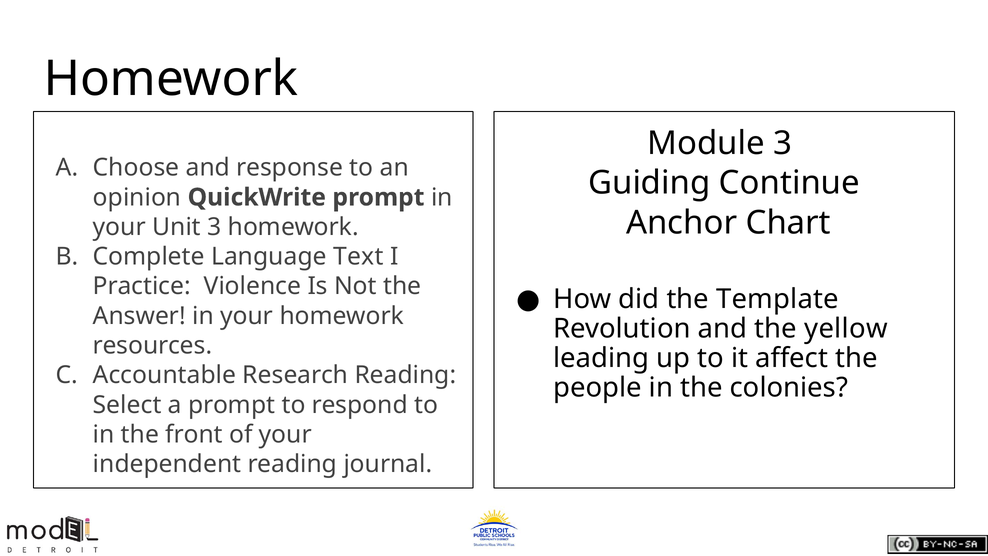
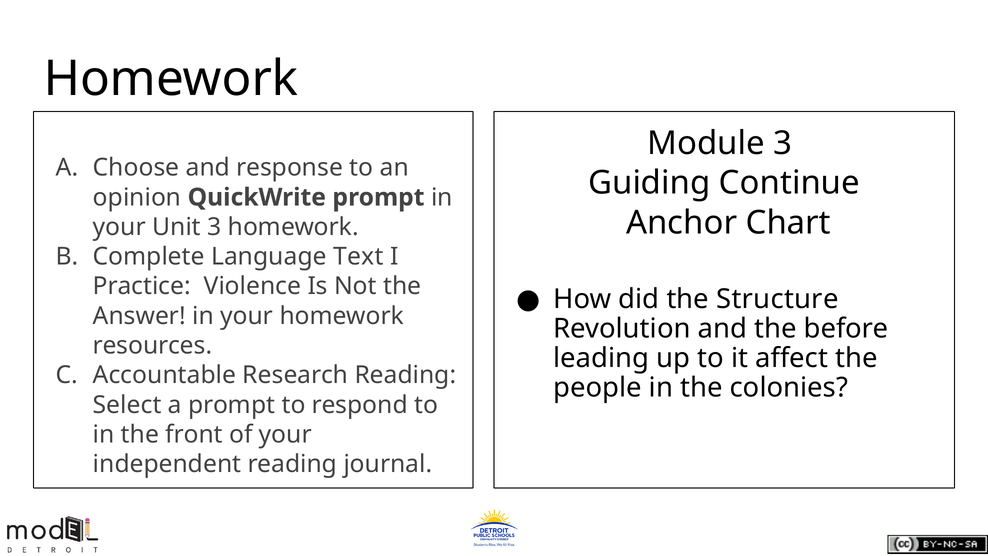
Template: Template -> Structure
yellow: yellow -> before
